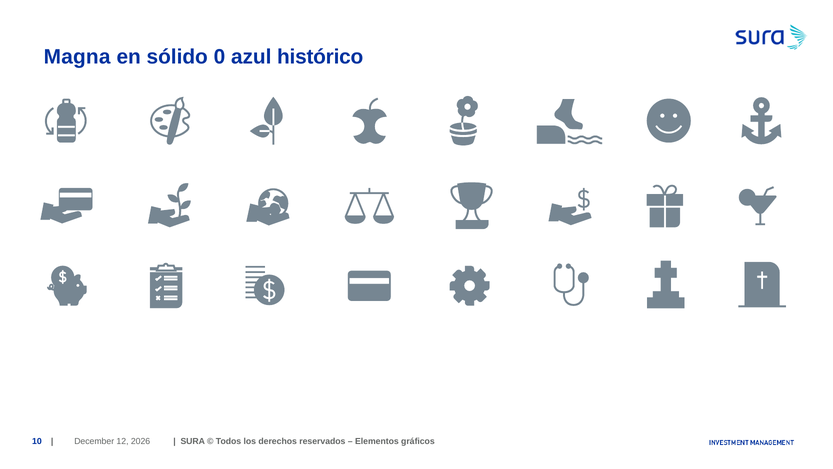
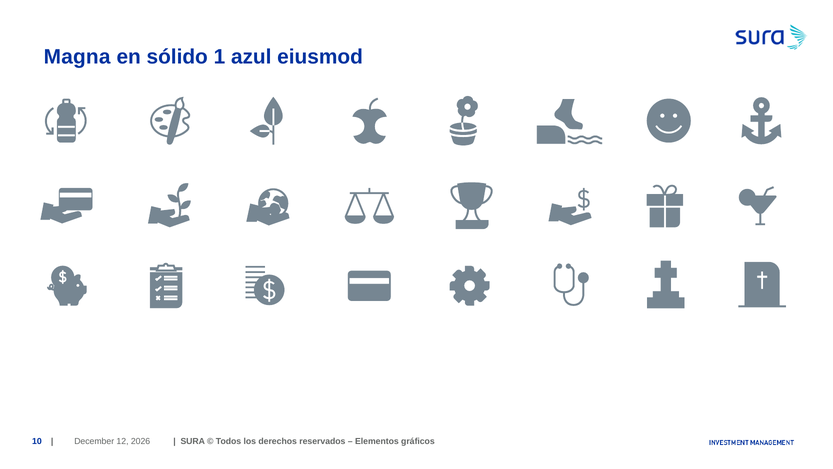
0: 0 -> 1
histórico: histórico -> eiusmod
